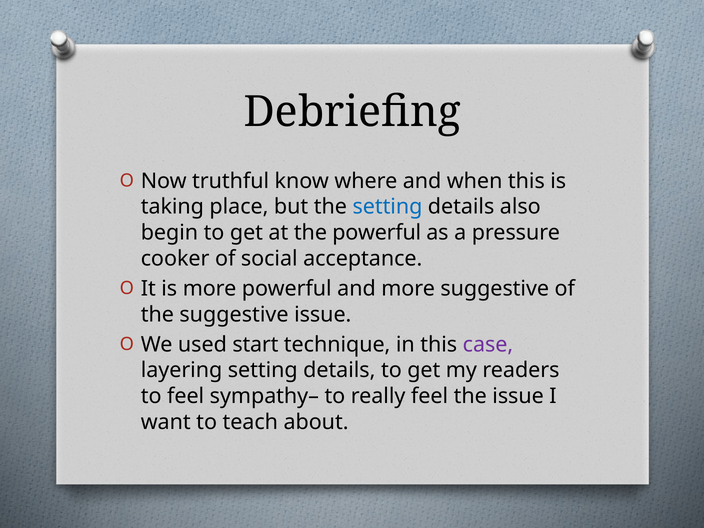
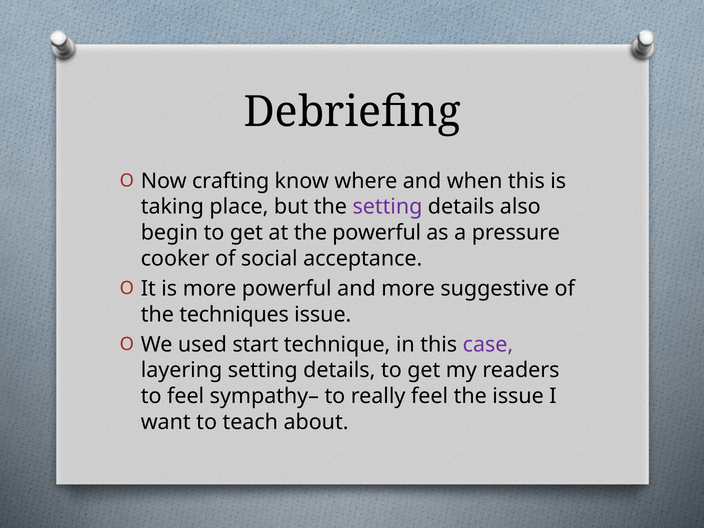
truthful: truthful -> crafting
setting at (387, 207) colour: blue -> purple
the suggestive: suggestive -> techniques
